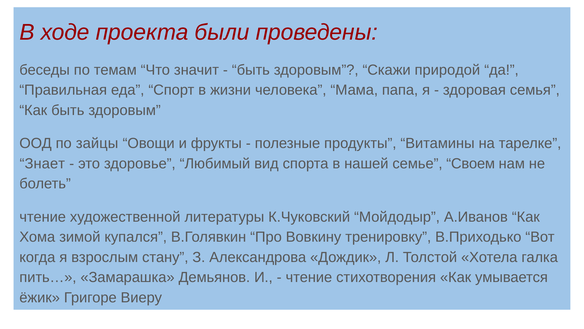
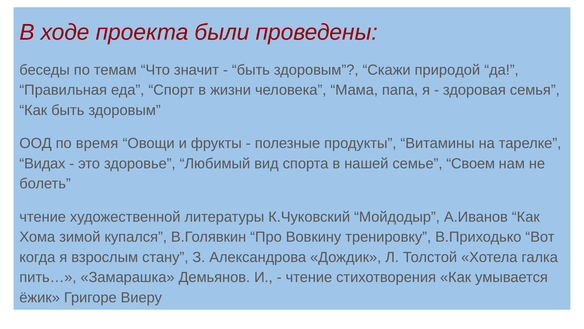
зайцы: зайцы -> время
Знает: Знает -> Видах
